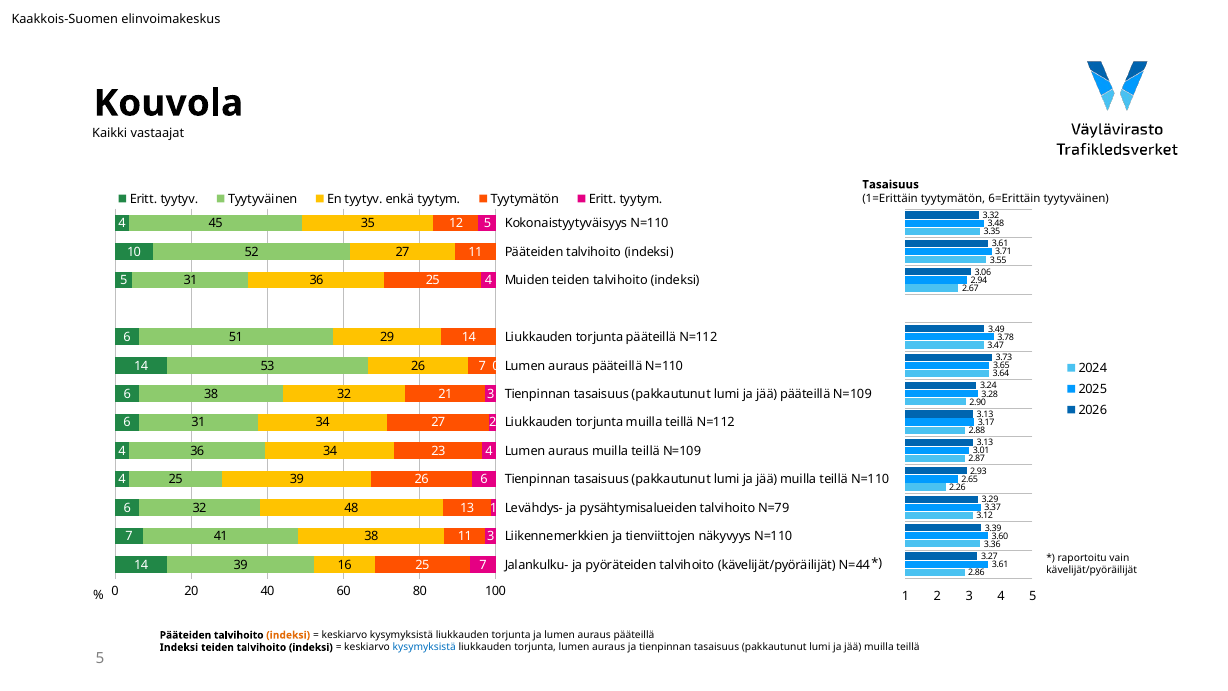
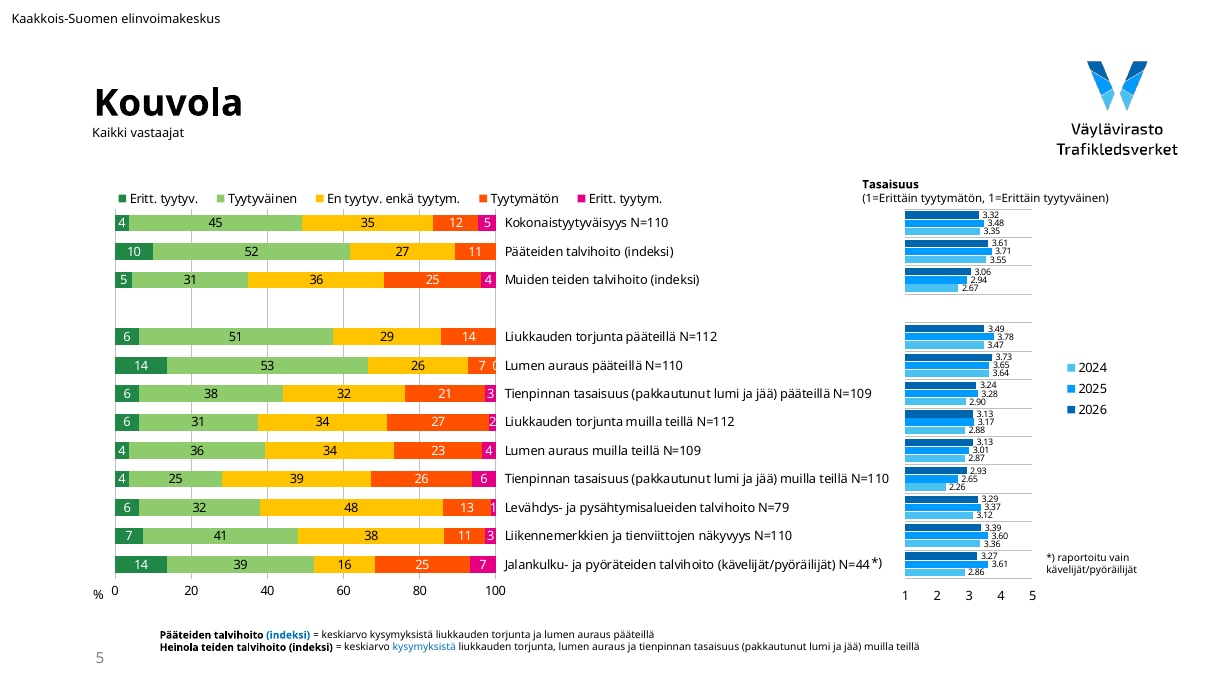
tyytymätön 6=Erittäin: 6=Erittäin -> 1=Erittäin
indeksi at (288, 635) colour: orange -> blue
Indeksi at (179, 647): Indeksi -> Heinola
